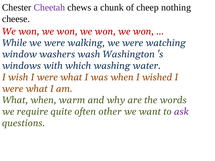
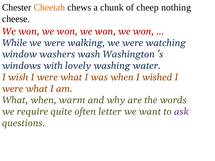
Cheetah colour: purple -> orange
which: which -> lovely
other: other -> letter
